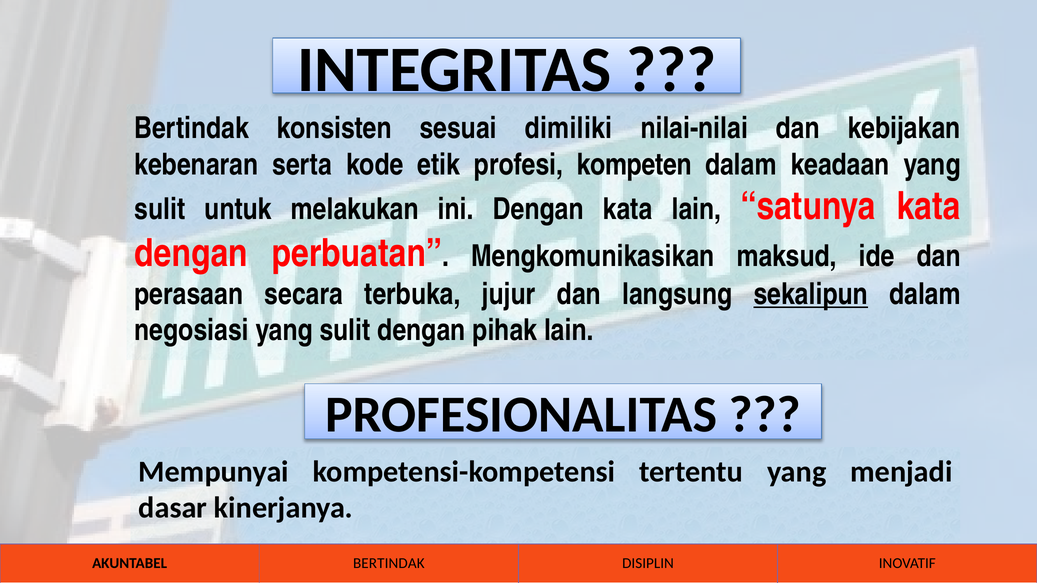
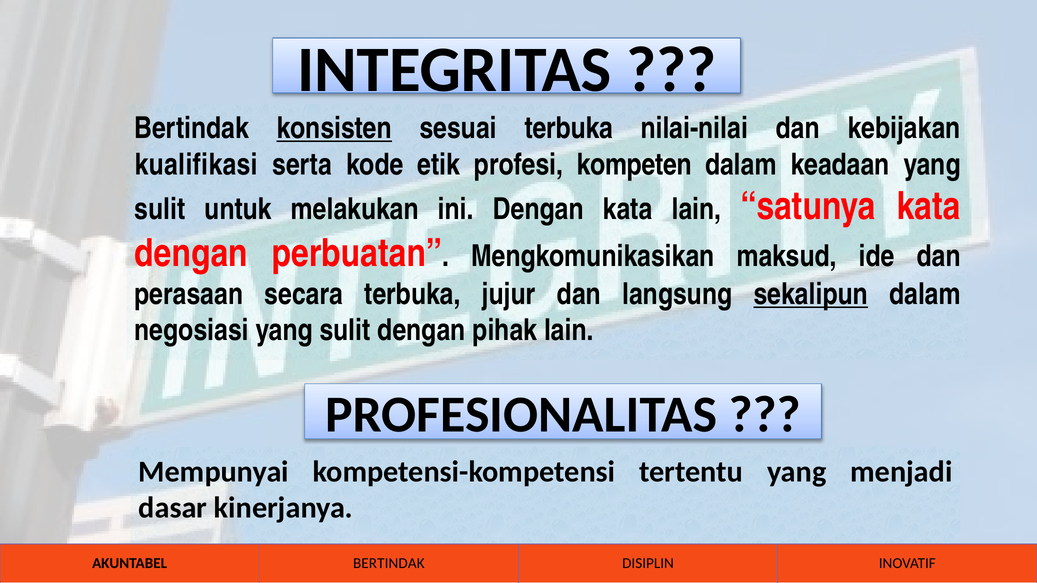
konsisten underline: none -> present
sesuai dimiliki: dimiliki -> terbuka
kebenaran: kebenaran -> kualifikasi
